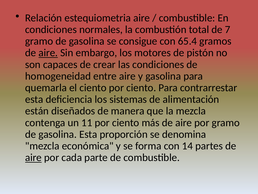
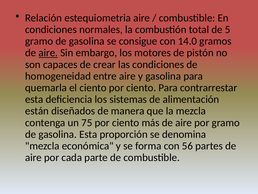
7: 7 -> 5
65.4: 65.4 -> 14.0
11: 11 -> 75
14: 14 -> 56
aire at (33, 157) underline: present -> none
